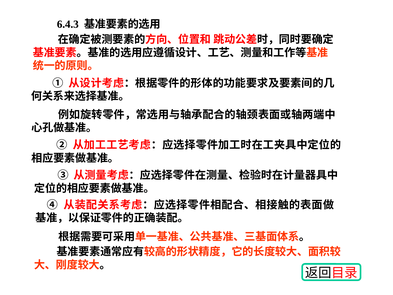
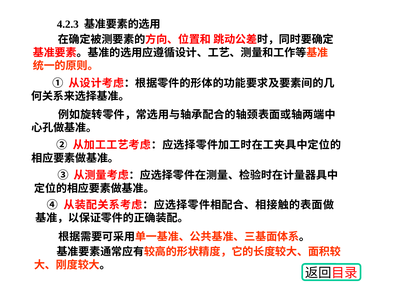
6.4.3: 6.4.3 -> 4.2.3
